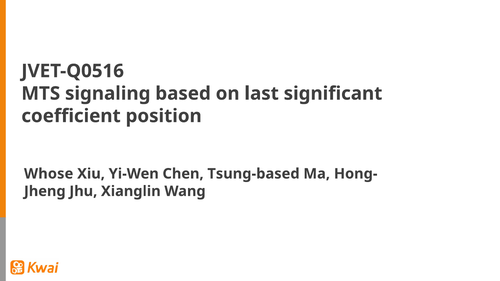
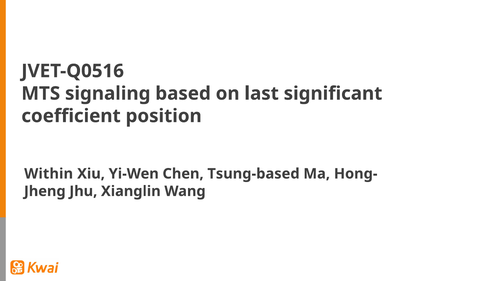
Whose: Whose -> Within
